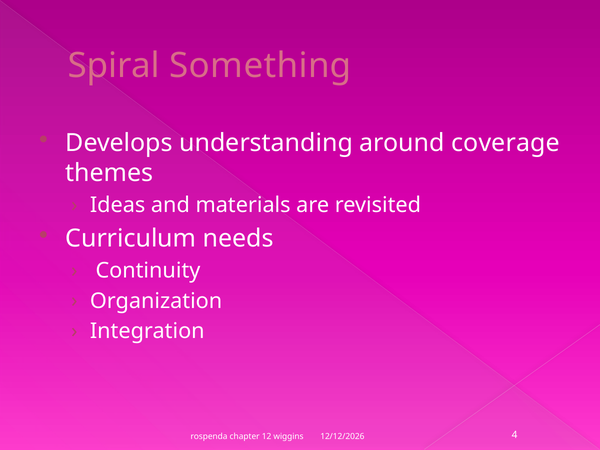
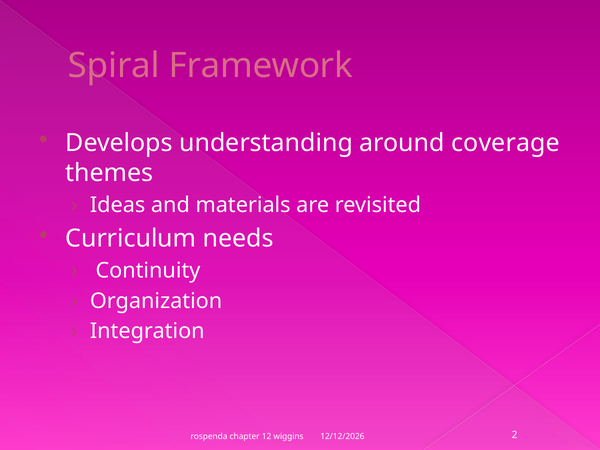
Something: Something -> Framework
4: 4 -> 2
